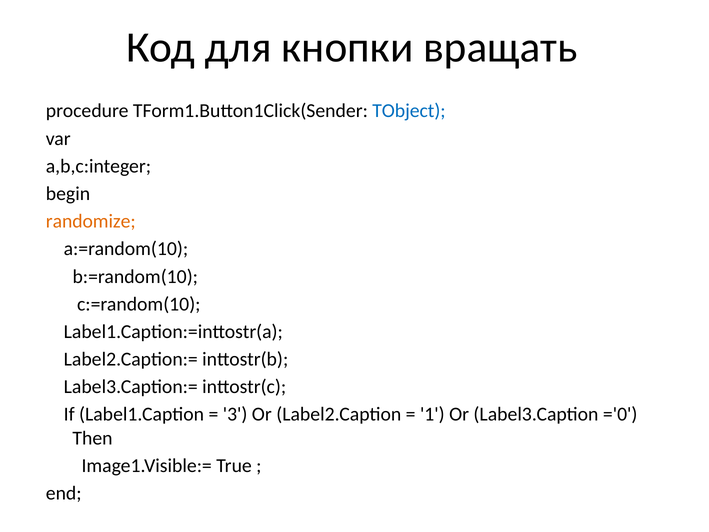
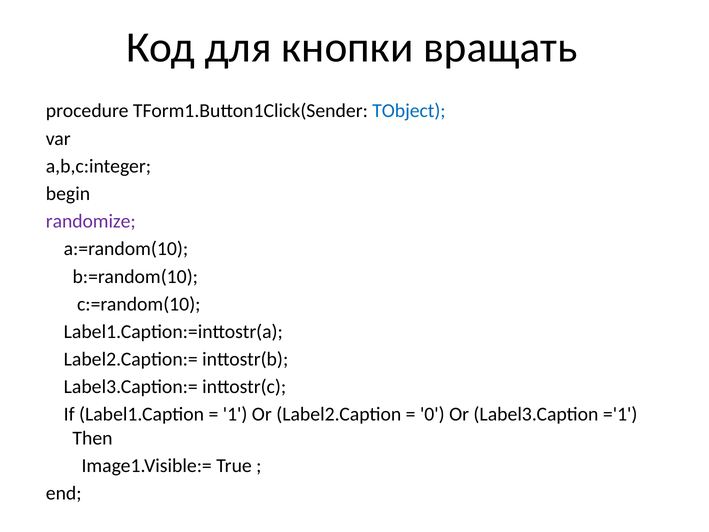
randomize colour: orange -> purple
3: 3 -> 1
1: 1 -> 0
='0: ='0 -> ='1
